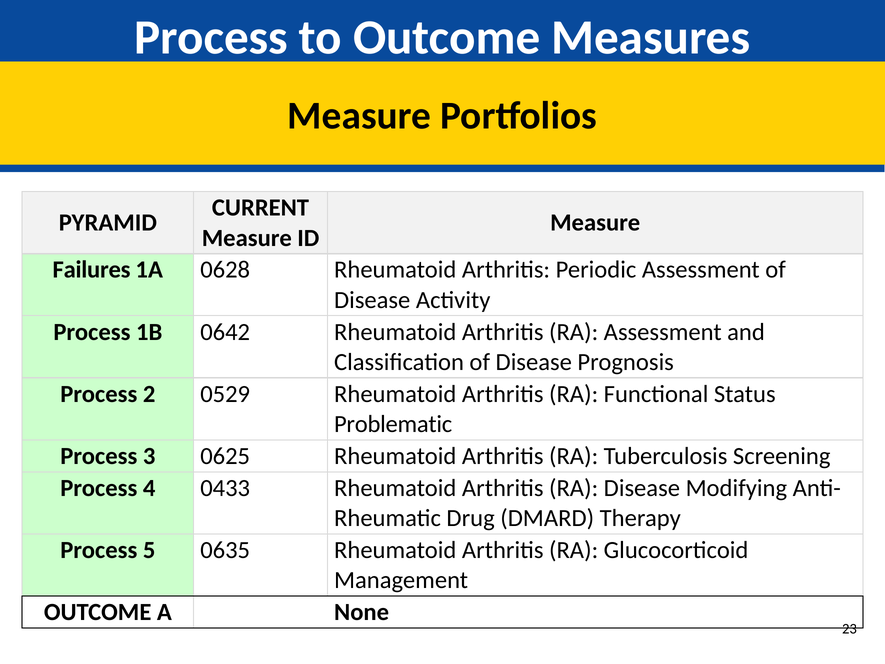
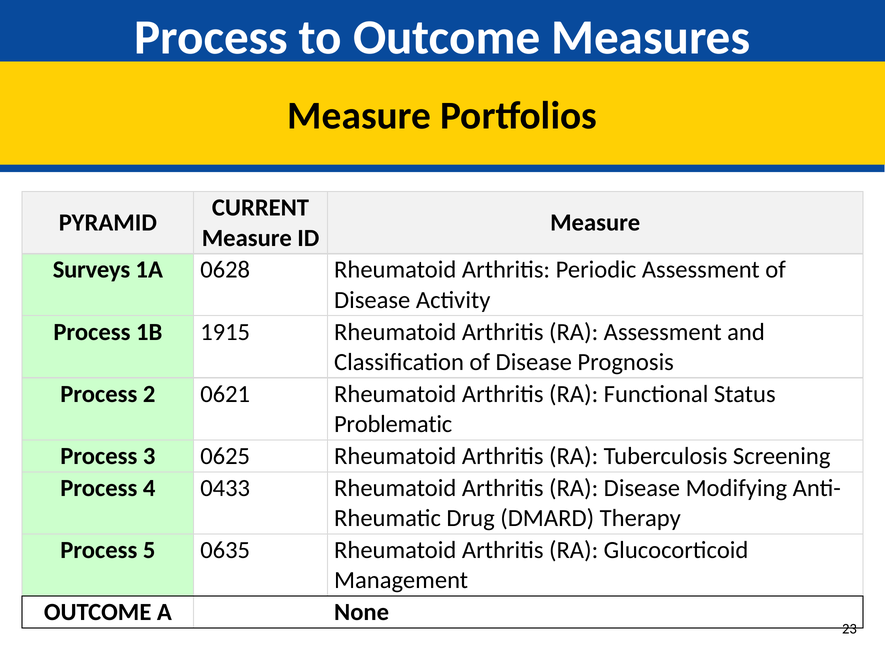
Failures: Failures -> Surveys
0642: 0642 -> 1915
0529: 0529 -> 0621
